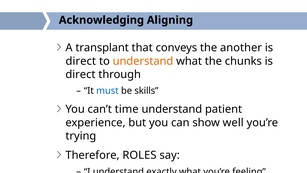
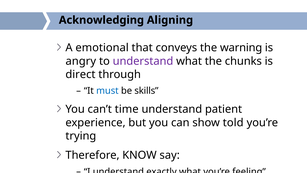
transplant: transplant -> emotional
another: another -> warning
direct at (81, 61): direct -> angry
understand at (143, 61) colour: orange -> purple
well: well -> told
ROLES: ROLES -> KNOW
